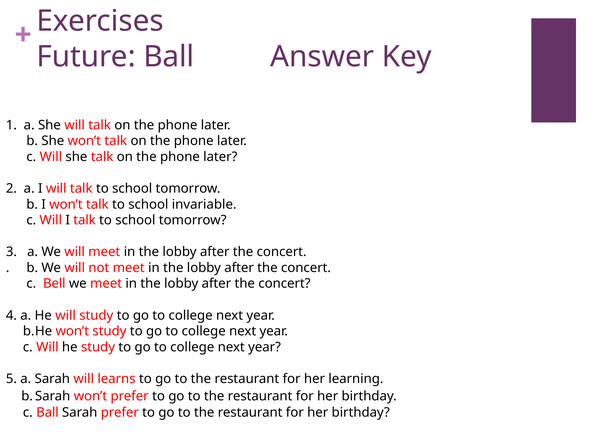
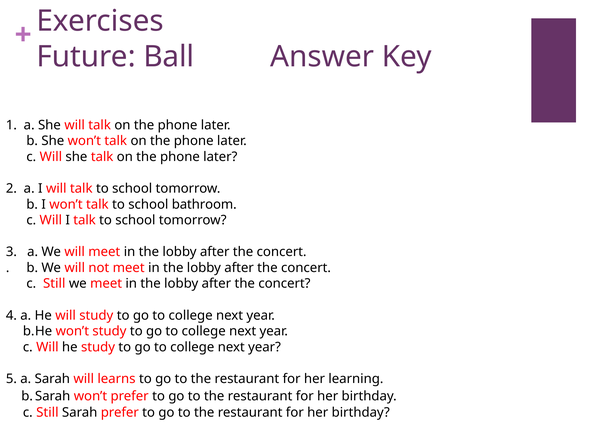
invariable: invariable -> bathroom
Bell at (54, 284): Bell -> Still
Ball at (47, 413): Ball -> Still
